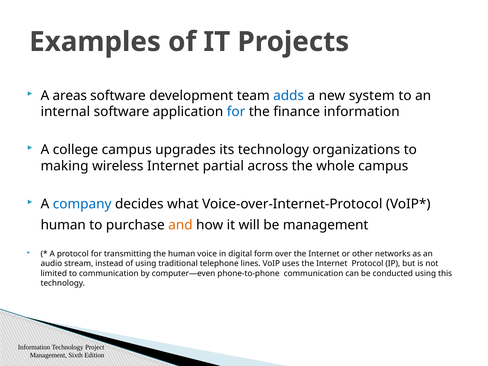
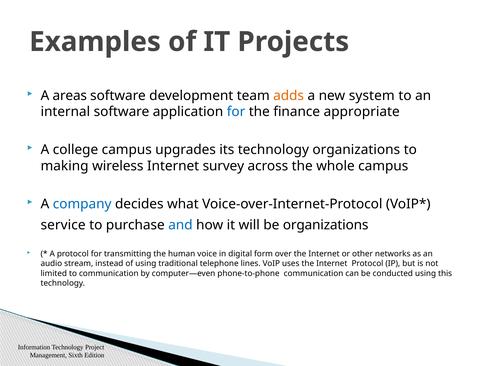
adds colour: blue -> orange
finance information: information -> appropriate
partial: partial -> survey
human at (63, 225): human -> service
and colour: orange -> blue
be management: management -> organizations
